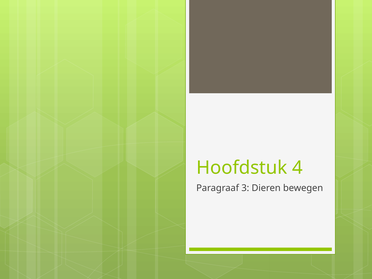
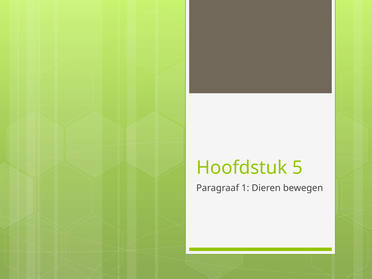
4: 4 -> 5
3: 3 -> 1
